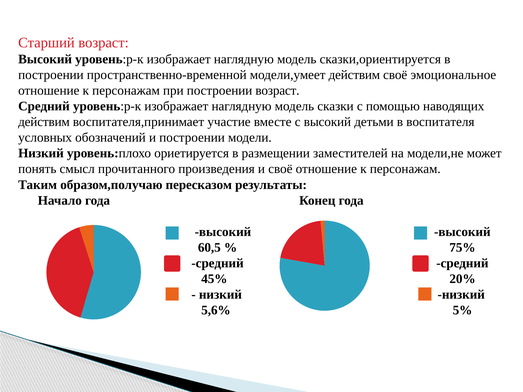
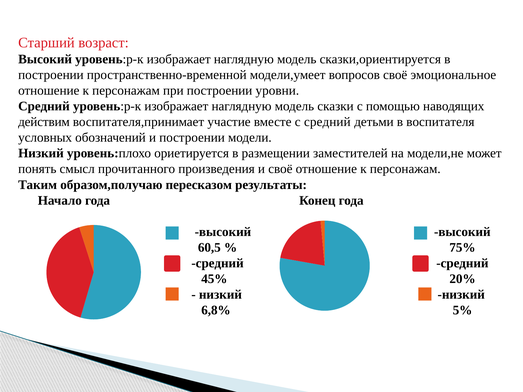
модели,умеет действим: действим -> вопросов
построении возраст: возраст -> уровни
с высокий: высокий -> средний
5,6%: 5,6% -> 6,8%
